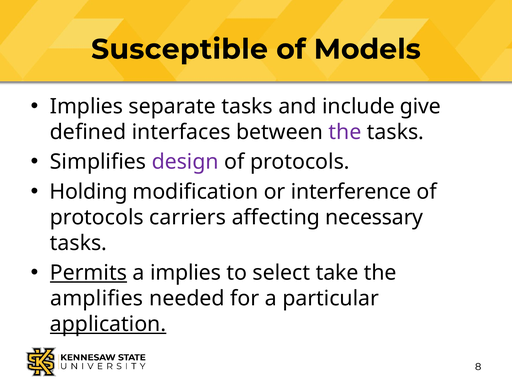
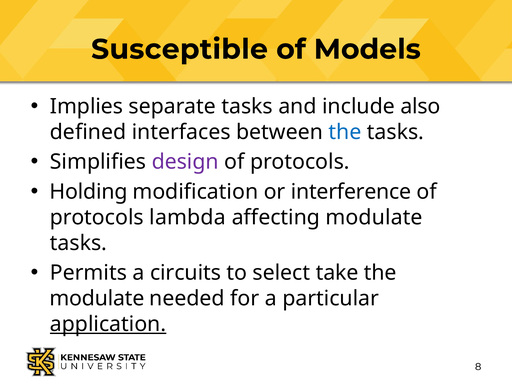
give: give -> also
the at (345, 132) colour: purple -> blue
carriers: carriers -> lambda
affecting necessary: necessary -> modulate
Permits underline: present -> none
a implies: implies -> circuits
amplifies at (97, 298): amplifies -> modulate
